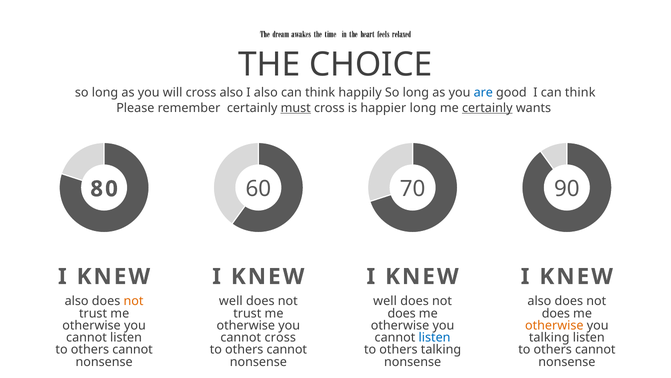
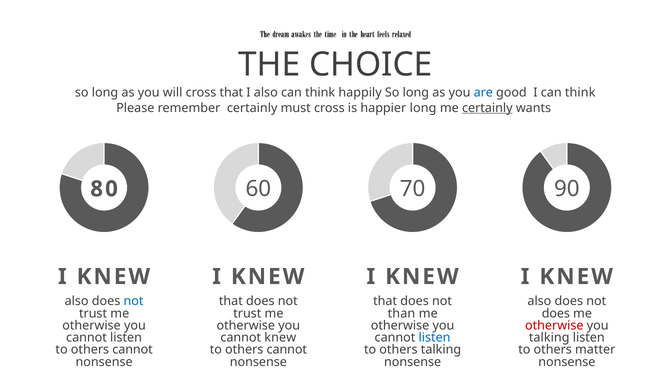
cross also: also -> that
must underline: present -> none
not at (133, 301) colour: orange -> blue
well at (231, 301): well -> that
well at (385, 301): well -> that
does at (402, 313): does -> than
otherwise at (554, 325) colour: orange -> red
cannot cross: cross -> knew
cannot at (595, 349): cannot -> matter
